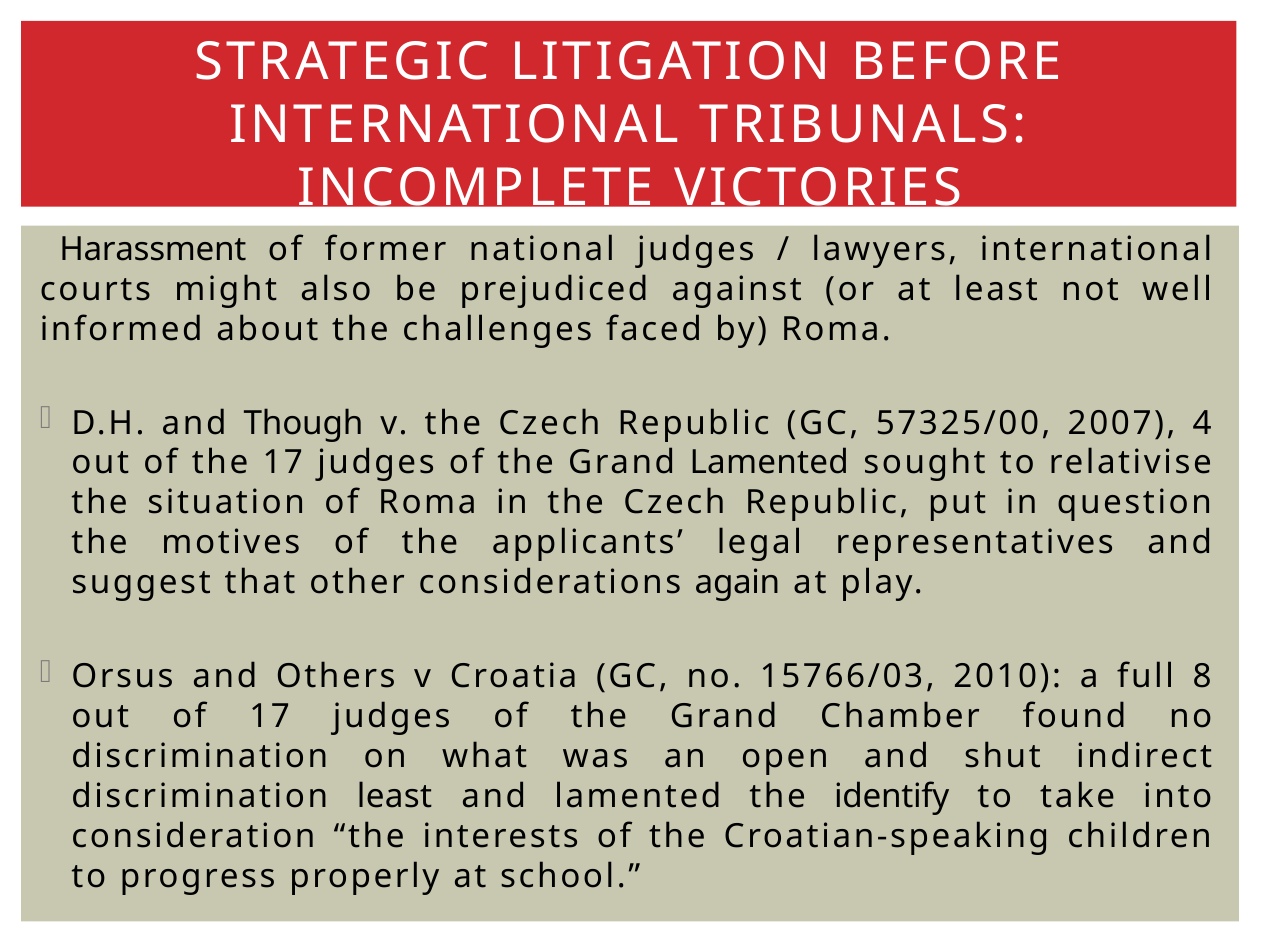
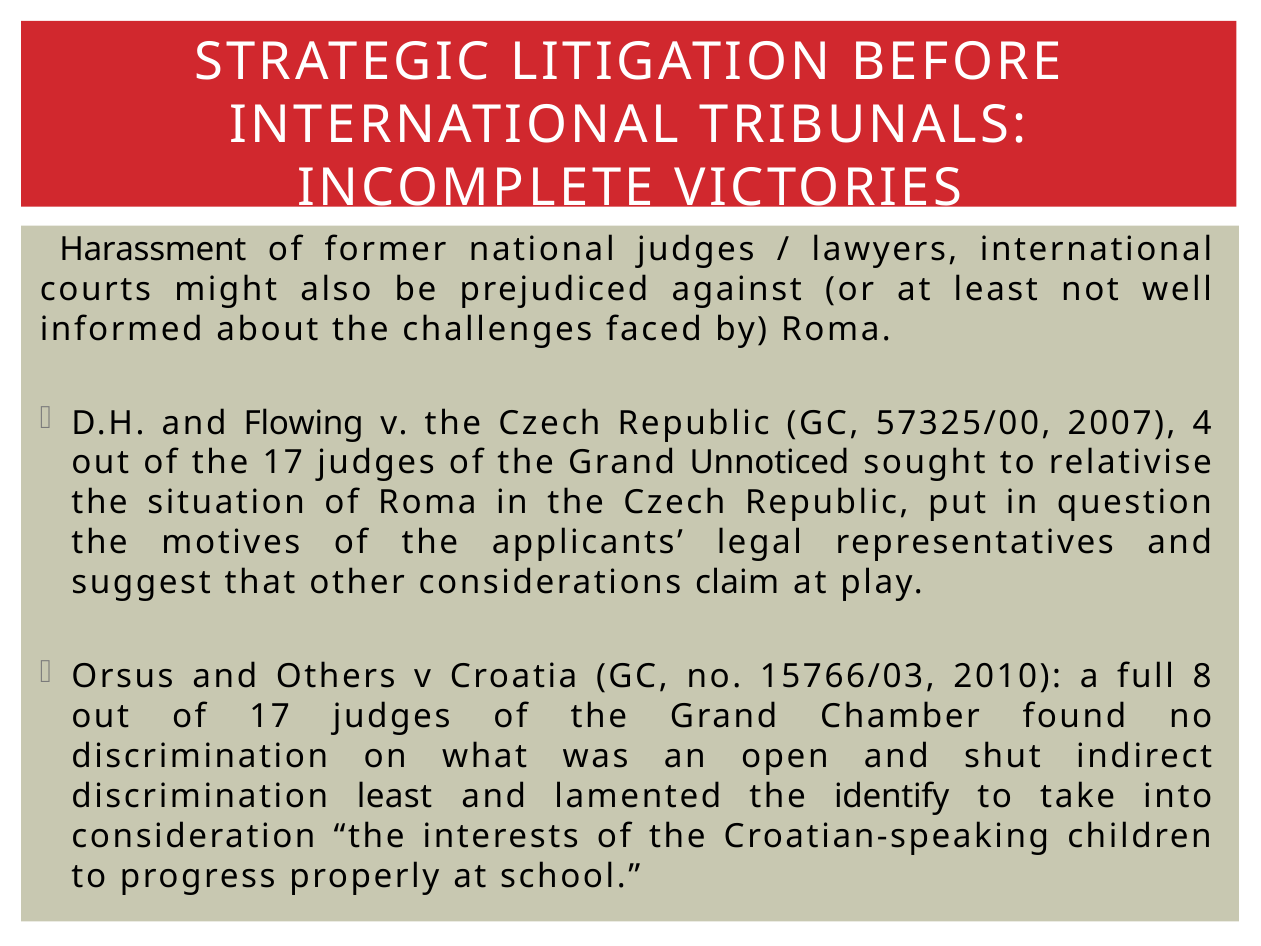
Though: Though -> Flowing
Grand Lamented: Lamented -> Unnoticed
again: again -> claim
